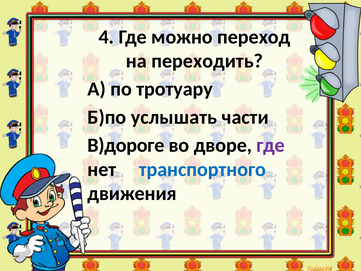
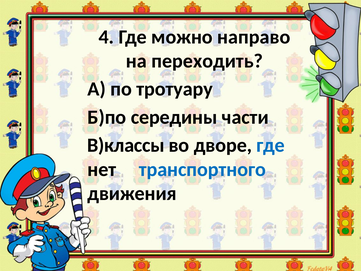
переход: переход -> направо
услышать: услышать -> середины
В)дороге: В)дороге -> В)классы
где at (271, 145) colour: purple -> blue
